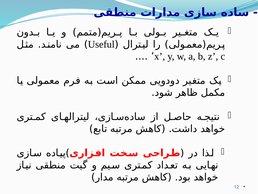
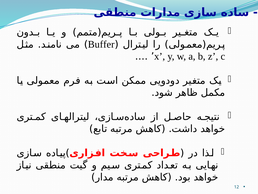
Useful: Useful -> Buffer
